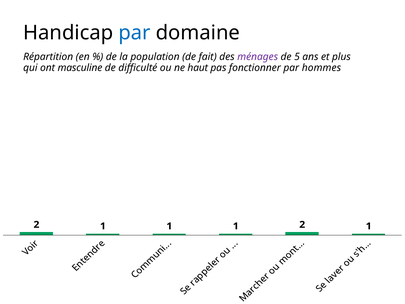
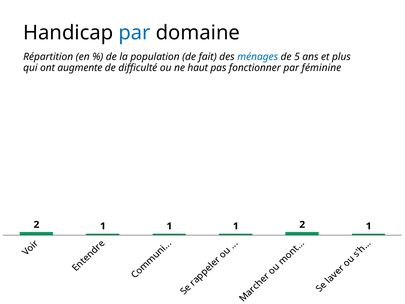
ménages colour: purple -> blue
masculine: masculine -> augmente
hommes: hommes -> féminine
